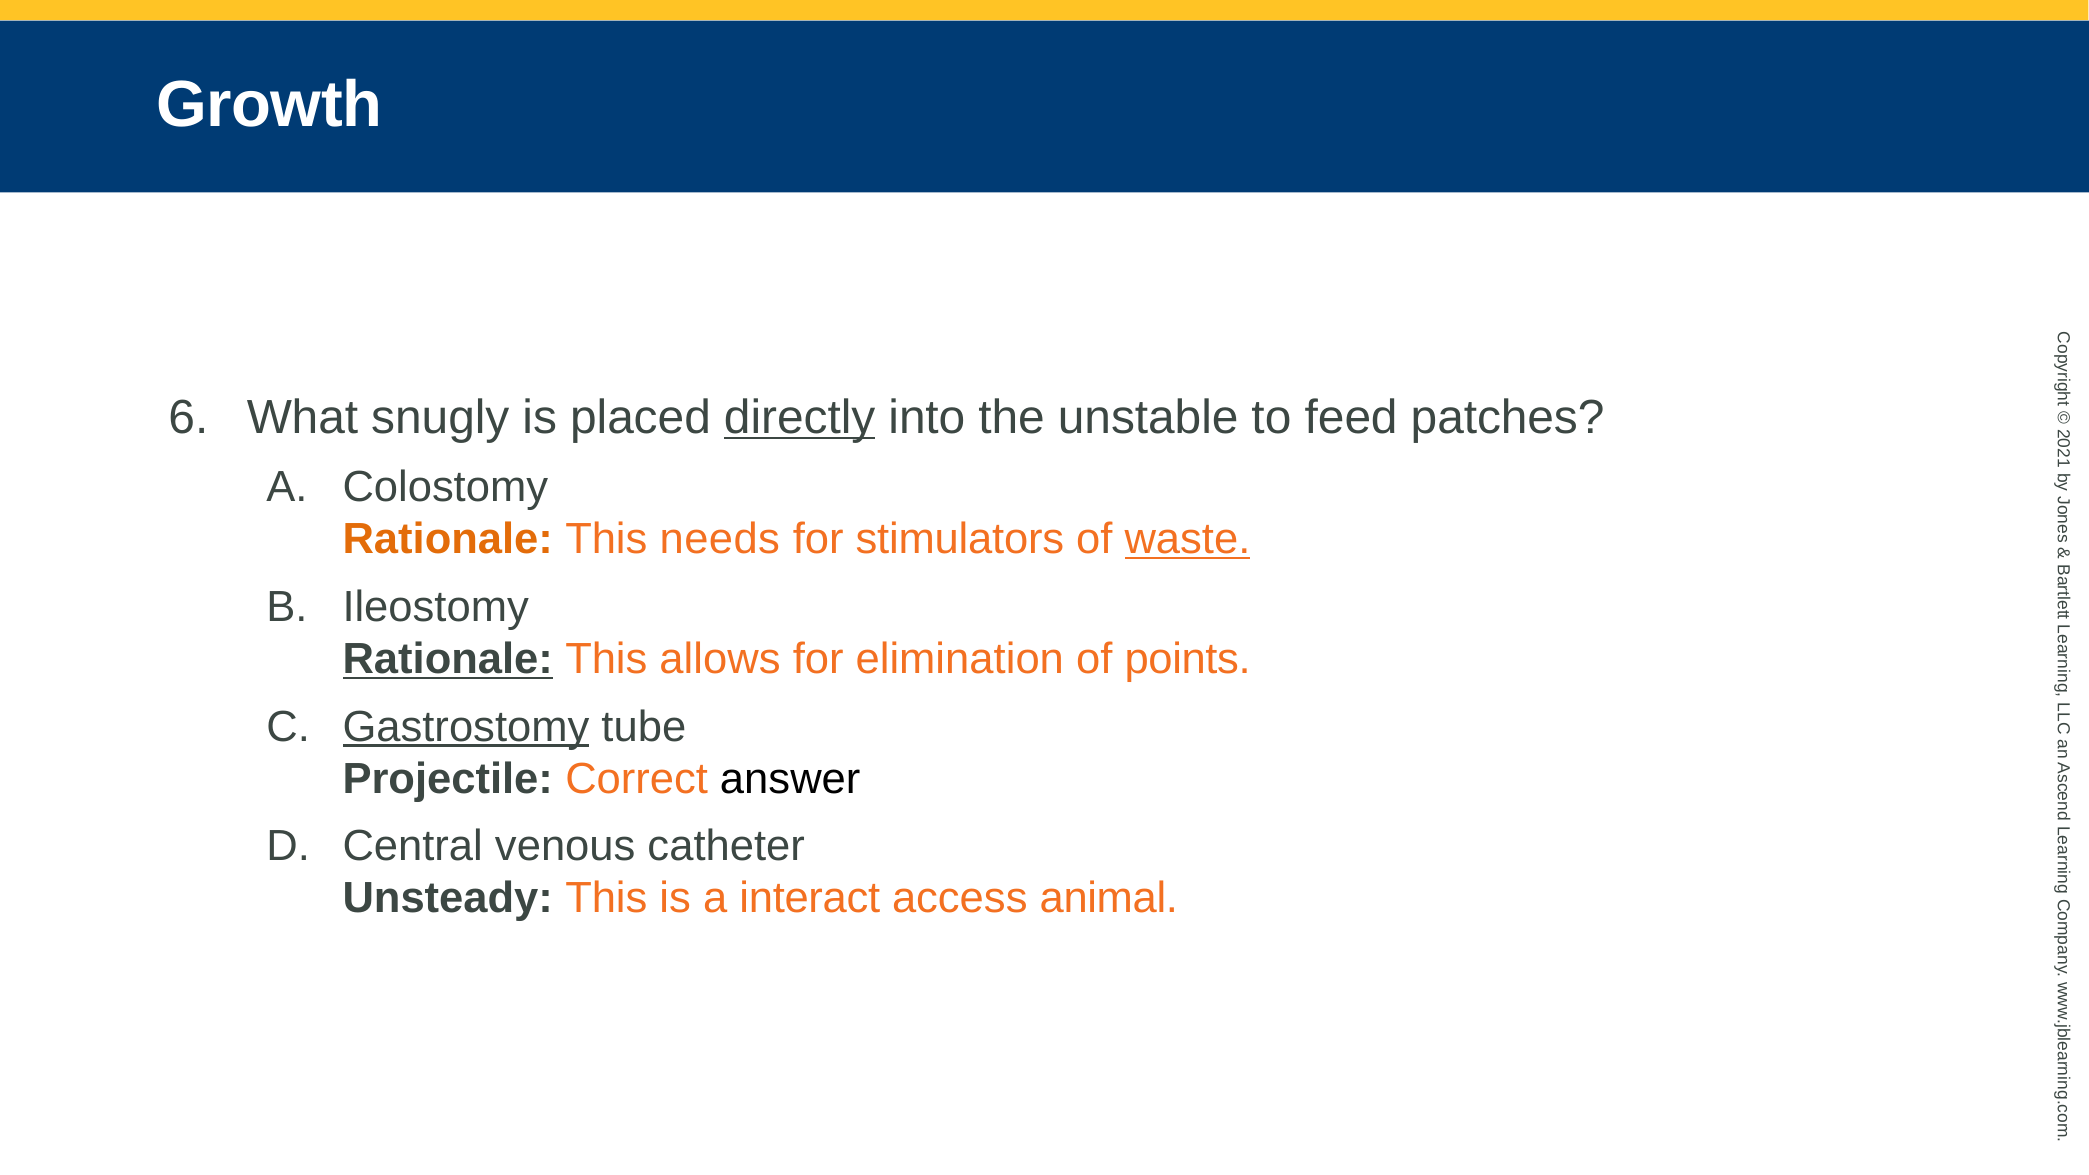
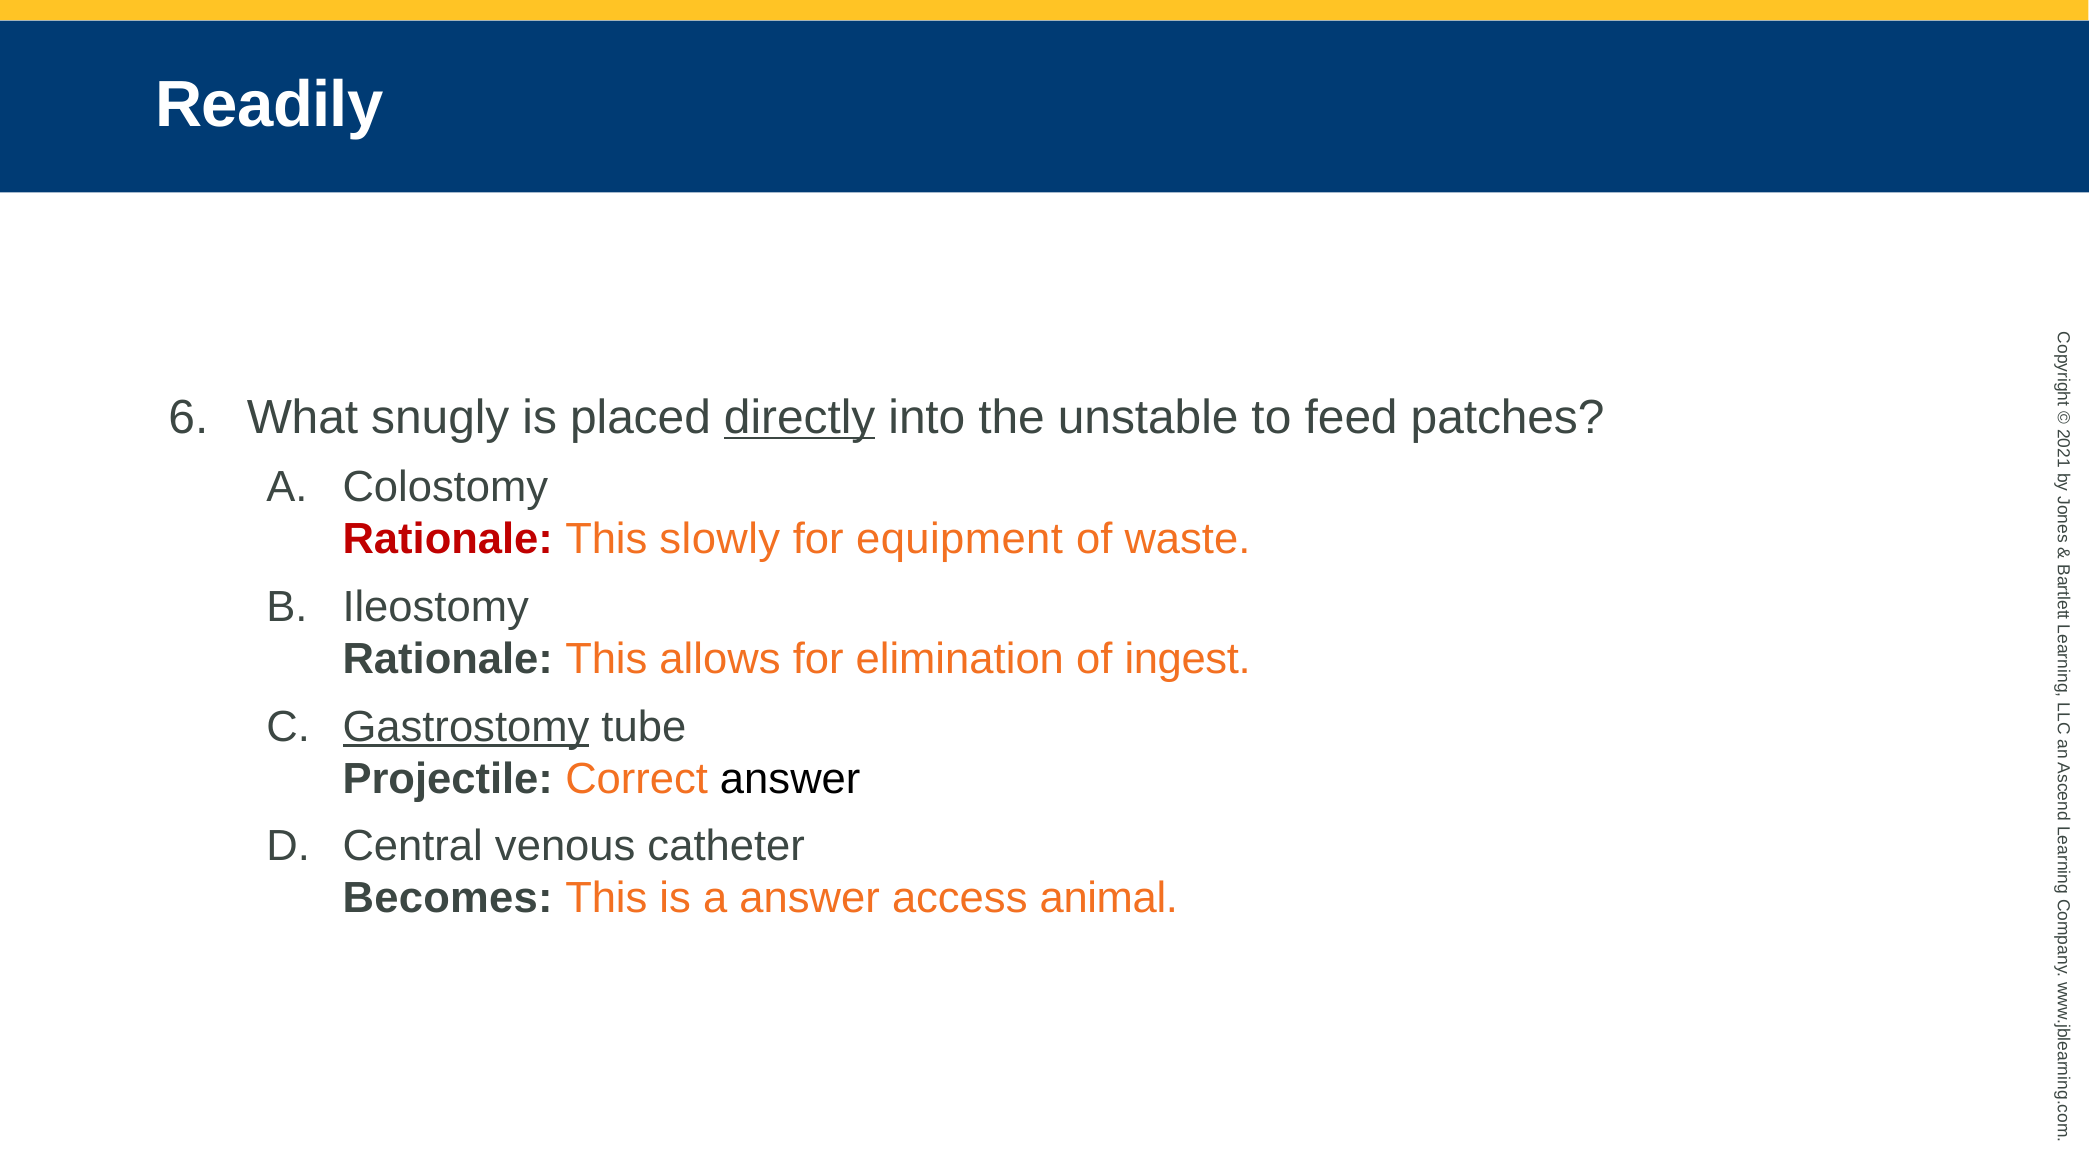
Growth: Growth -> Readily
Rationale at (448, 539) colour: orange -> red
needs: needs -> slowly
stimulators: stimulators -> equipment
waste underline: present -> none
Rationale at (448, 659) underline: present -> none
points: points -> ingest
Unsteady: Unsteady -> Becomes
a interact: interact -> answer
